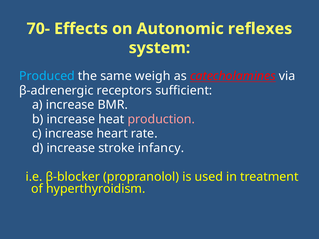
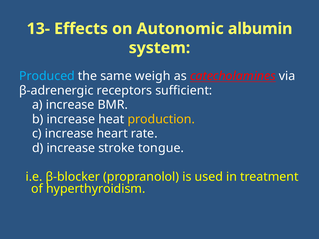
70-: 70- -> 13-
reflexes: reflexes -> albumin
production colour: pink -> yellow
infancy: infancy -> tongue
